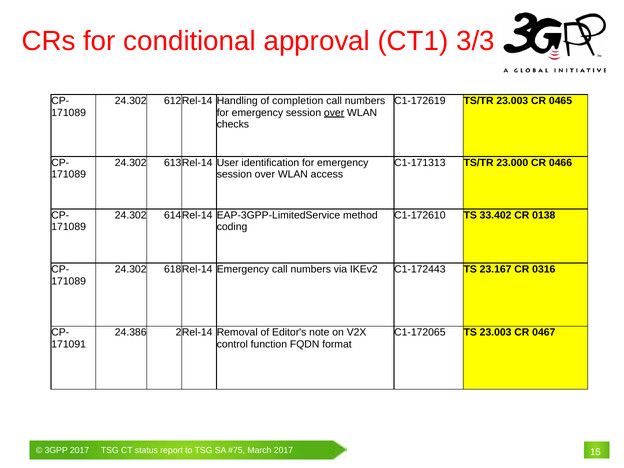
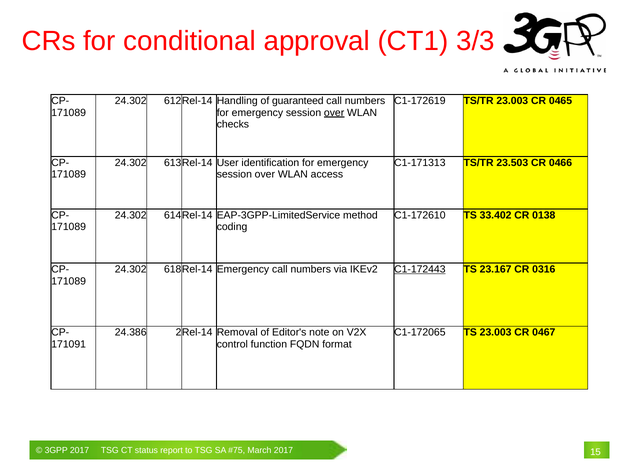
completion: completion -> guaranteed
23.000: 23.000 -> 23.503
C1-172443 underline: none -> present
